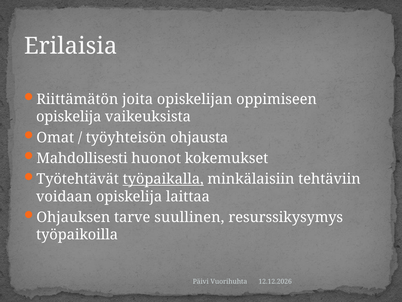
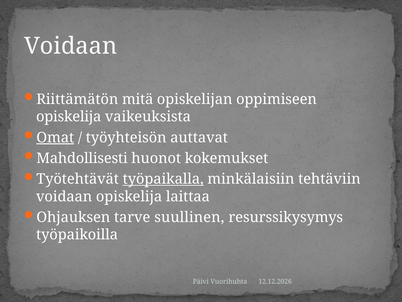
Erilaisia at (71, 46): Erilaisia -> Voidaan
joita: joita -> mitä
Omat underline: none -> present
ohjausta: ohjausta -> auttavat
